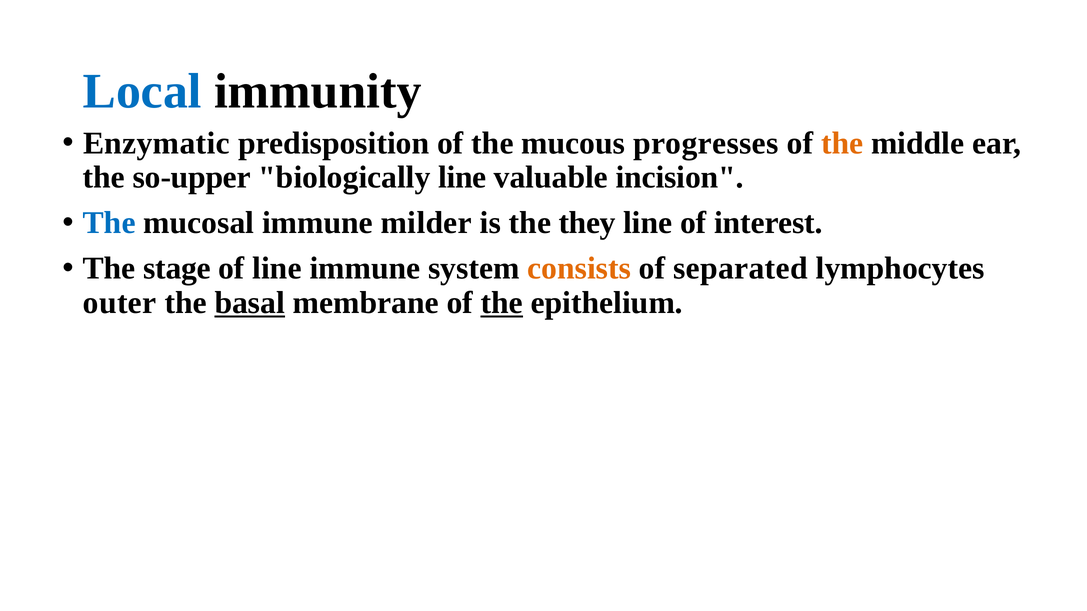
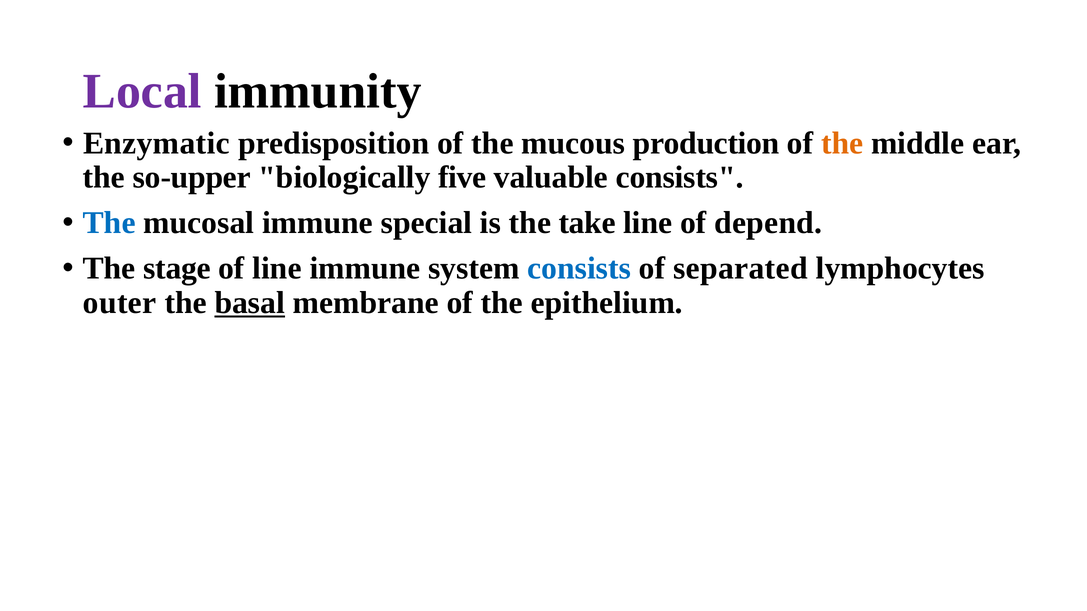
Local colour: blue -> purple
progresses: progresses -> production
biologically line: line -> five
valuable incision: incision -> consists
milder: milder -> special
they: they -> take
interest: interest -> depend
consists at (579, 269) colour: orange -> blue
the at (502, 303) underline: present -> none
